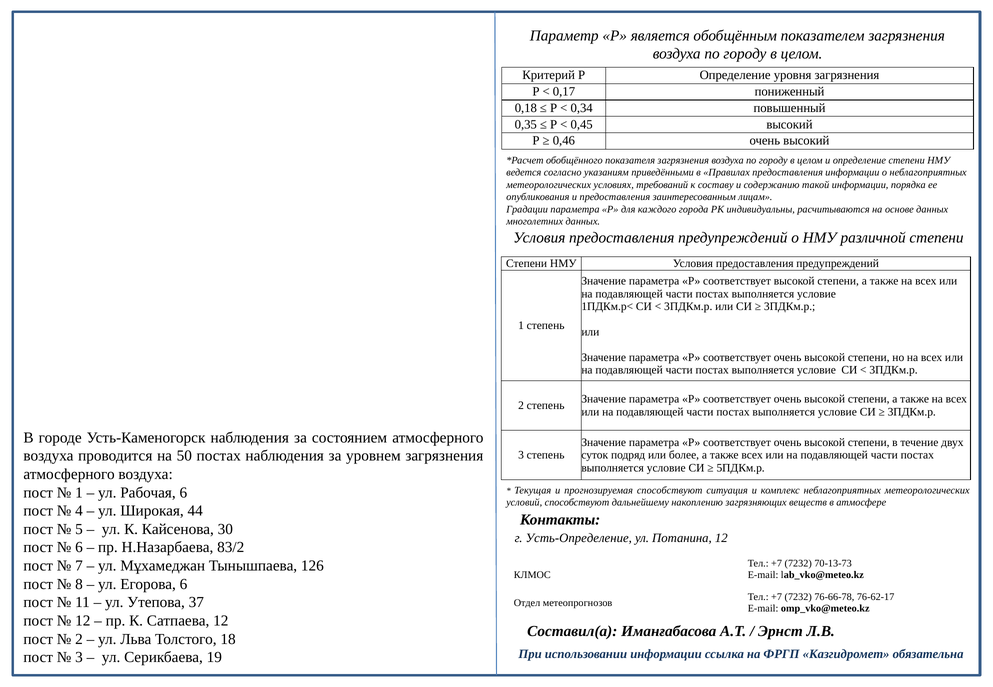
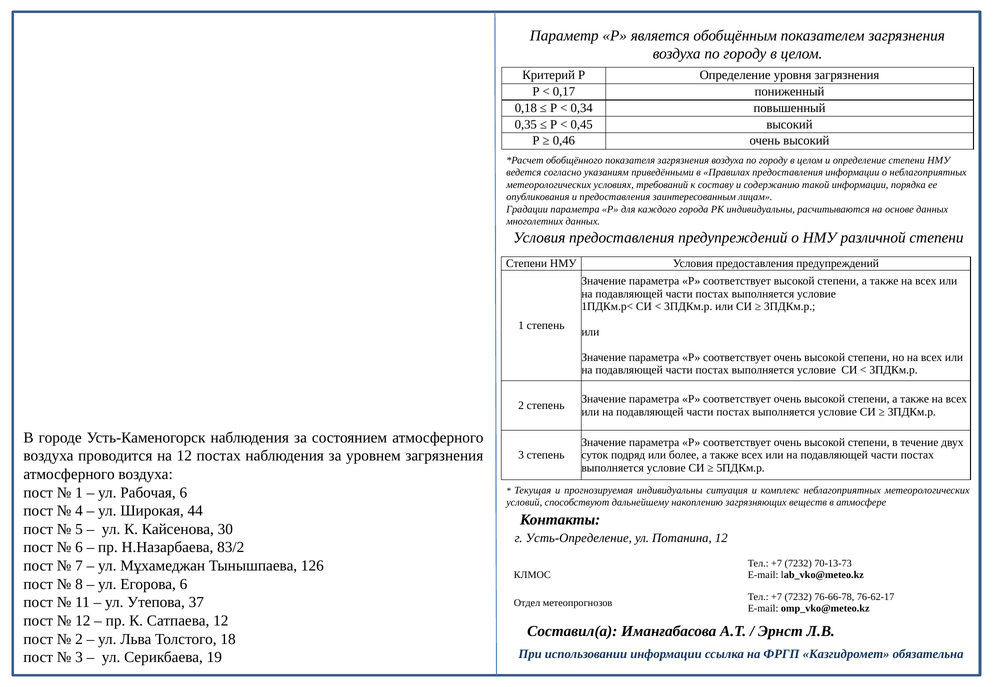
на 50: 50 -> 12
прогнозируемая способствуют: способствуют -> индивидуальны
